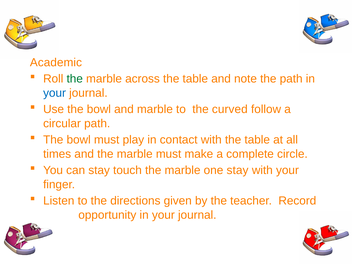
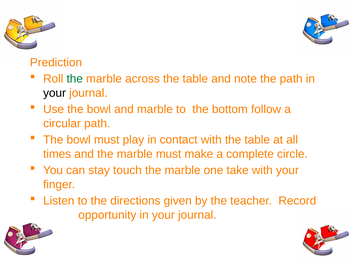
Academic: Academic -> Prediction
your at (55, 93) colour: blue -> black
curved: curved -> bottom
one stay: stay -> take
